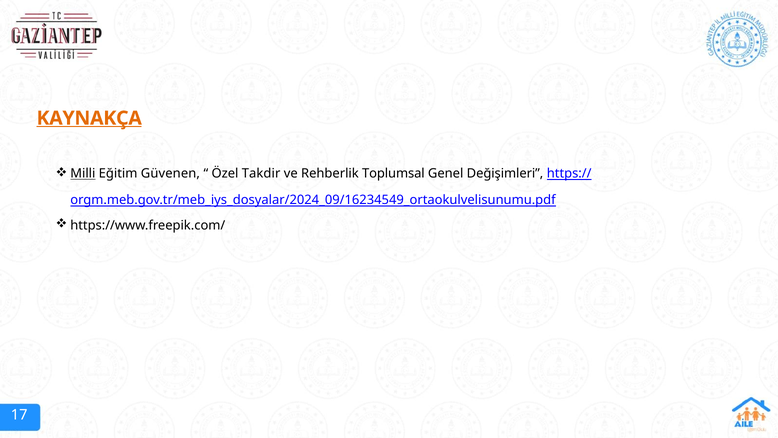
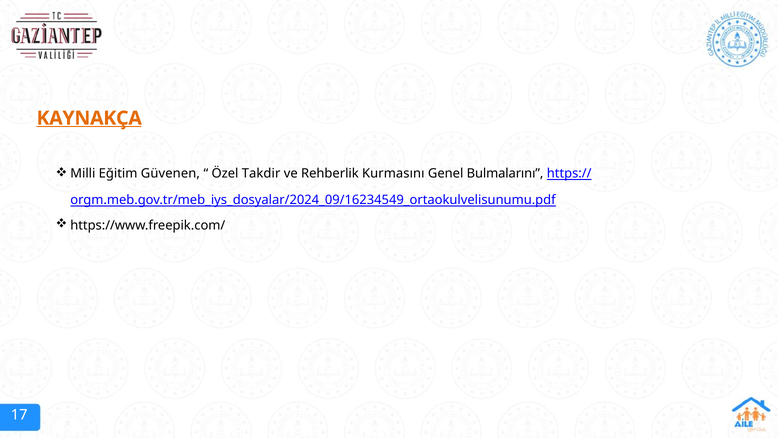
Milli underline: present -> none
Toplumsal: Toplumsal -> Kurmasını
Değişimleri: Değişimleri -> Bulmalarını
